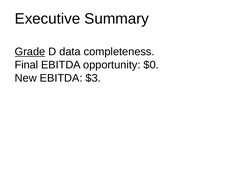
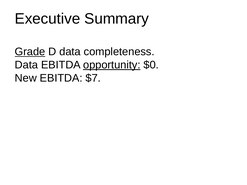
Final at (26, 65): Final -> Data
opportunity underline: none -> present
$3: $3 -> $7
